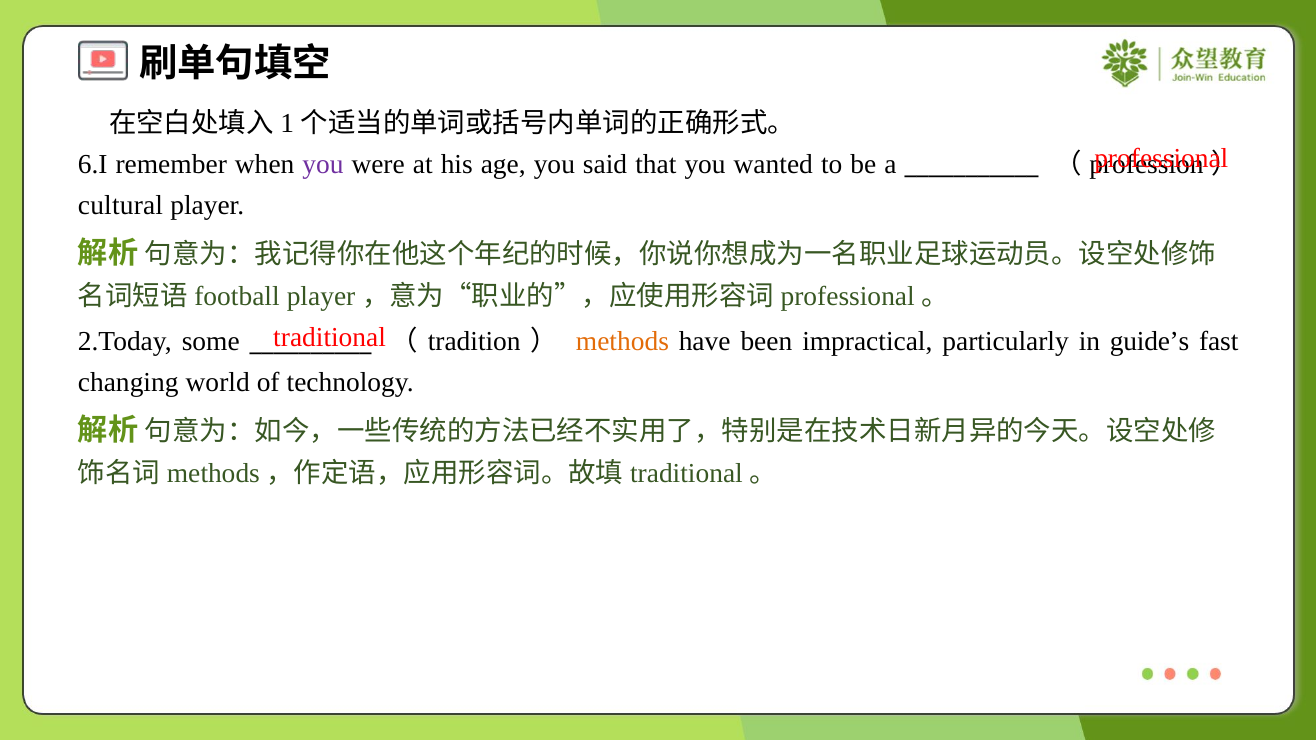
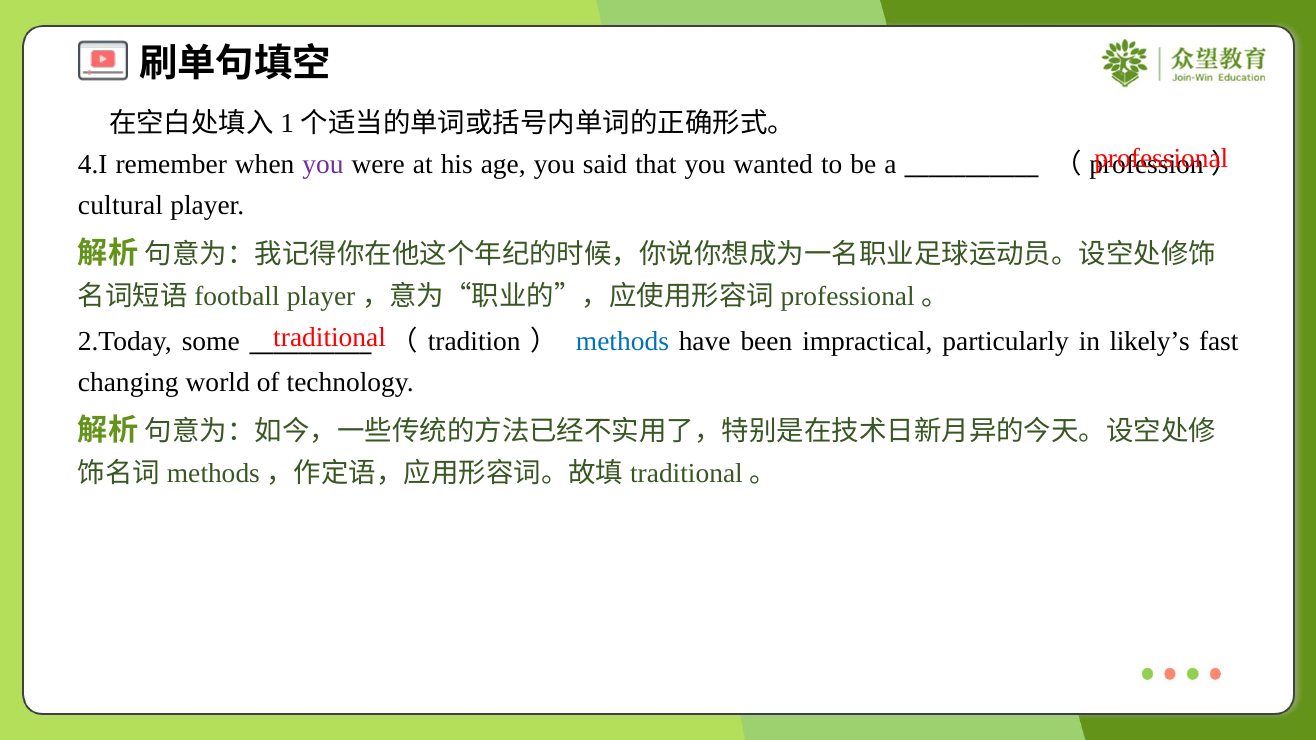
6.I: 6.I -> 4.I
methods colour: orange -> blue
guide’s: guide’s -> likely’s
